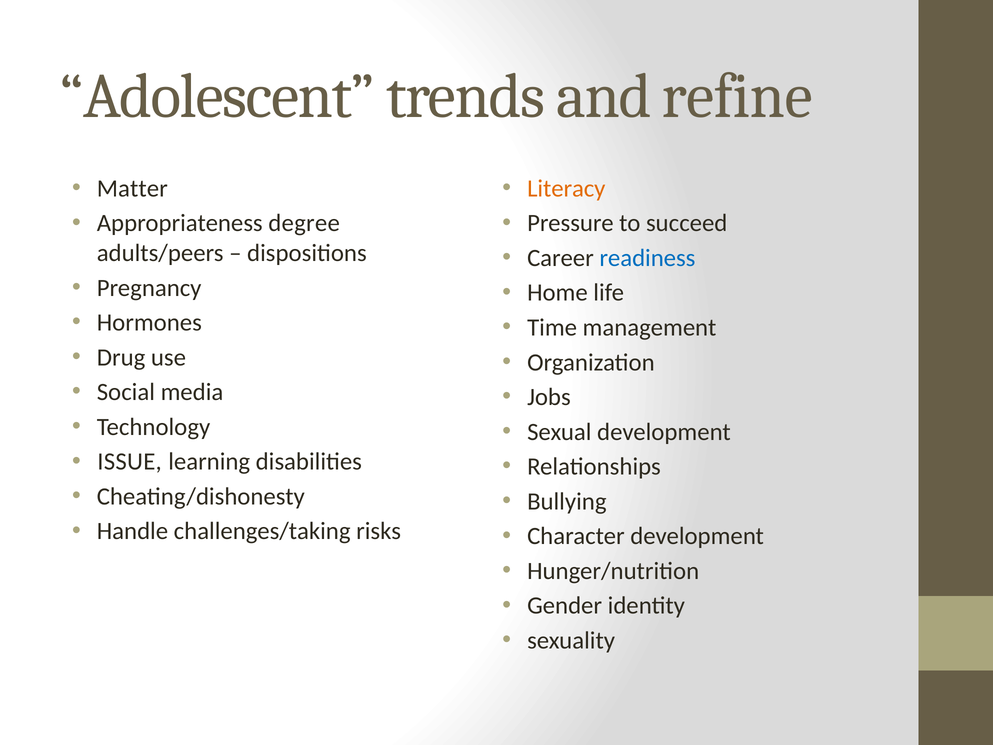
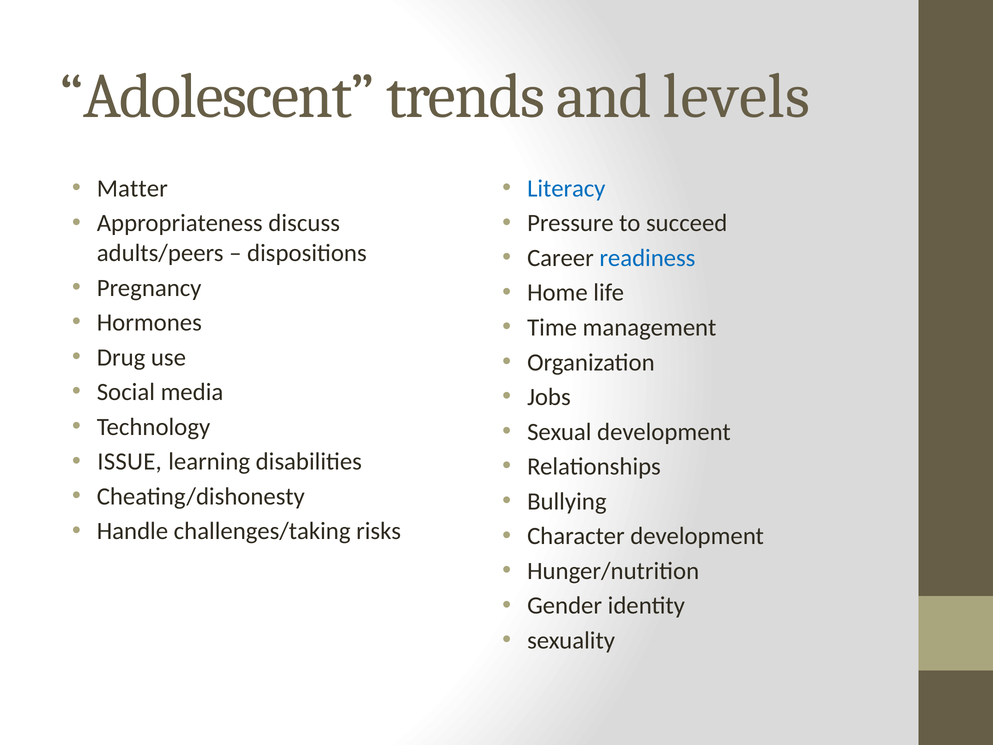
refine: refine -> levels
Literacy colour: orange -> blue
degree: degree -> discuss
